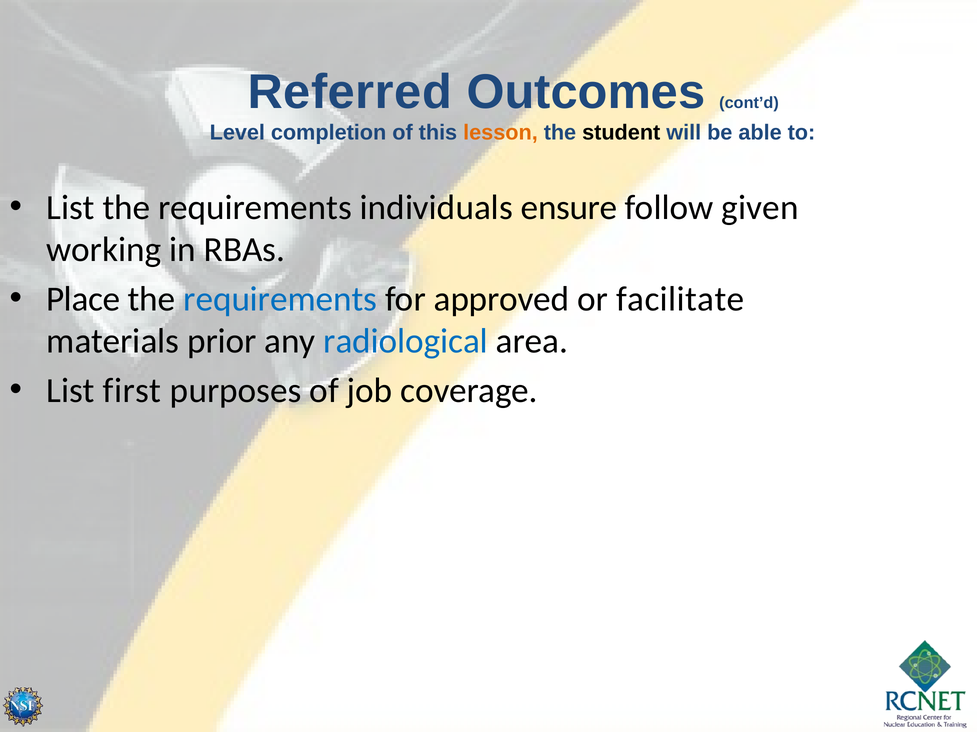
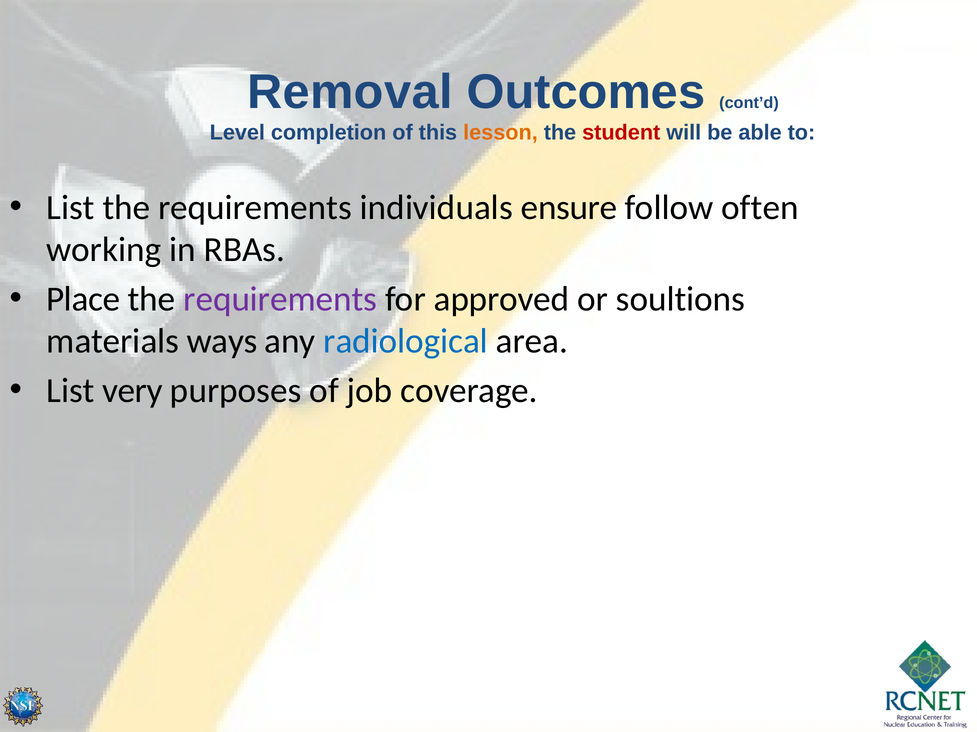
Referred: Referred -> Removal
student colour: black -> red
given: given -> often
requirements at (280, 299) colour: blue -> purple
facilitate: facilitate -> soultions
prior: prior -> ways
first: first -> very
